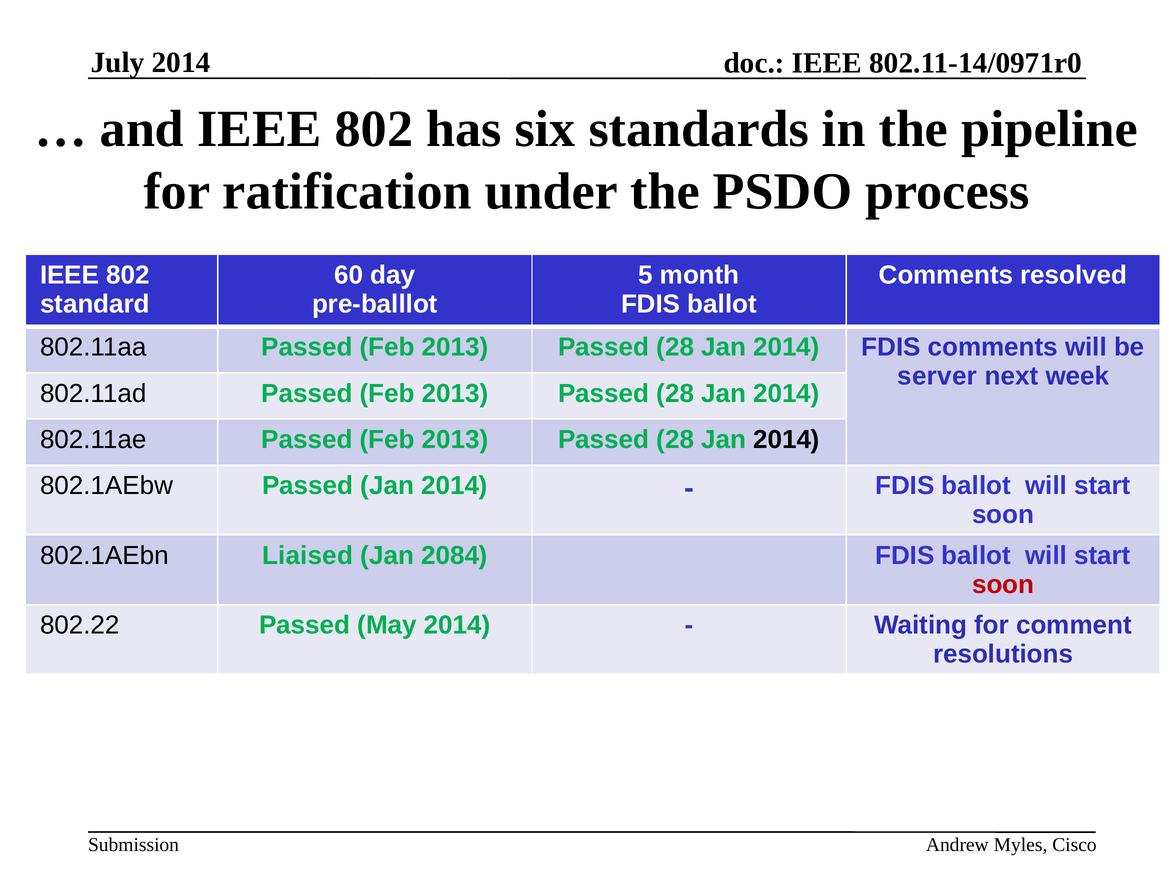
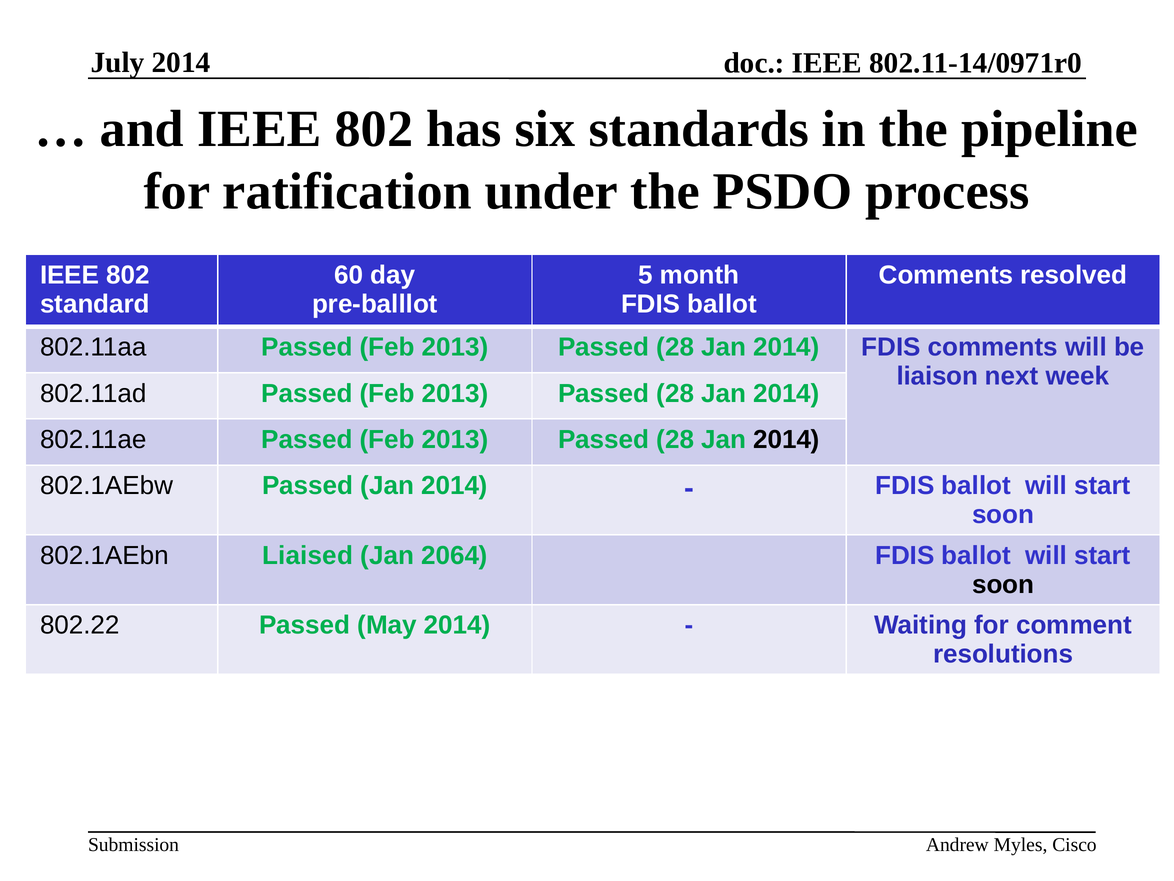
server: server -> liaison
2084: 2084 -> 2064
soon at (1003, 584) colour: red -> black
